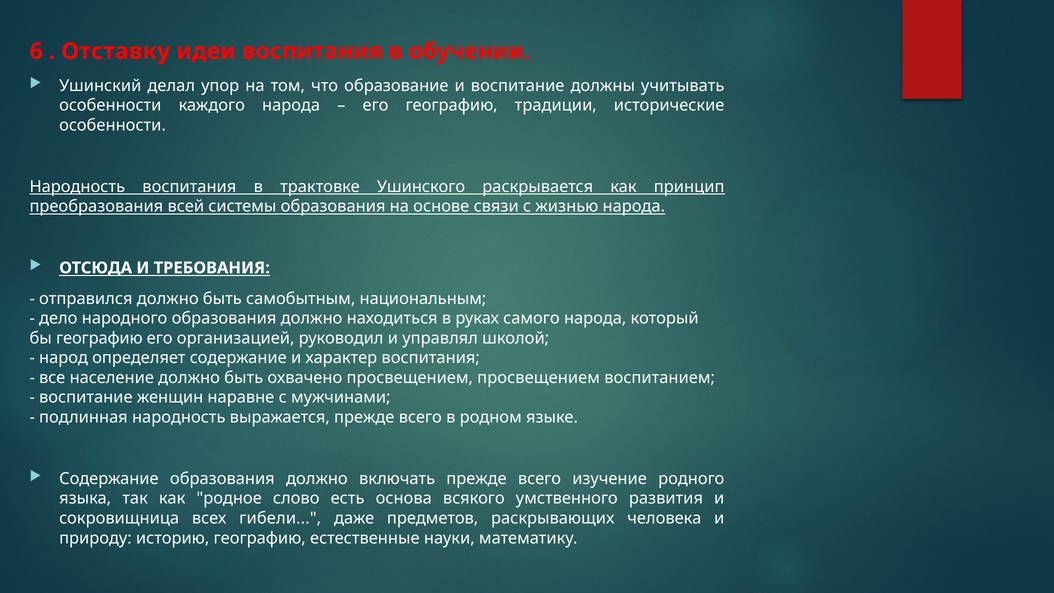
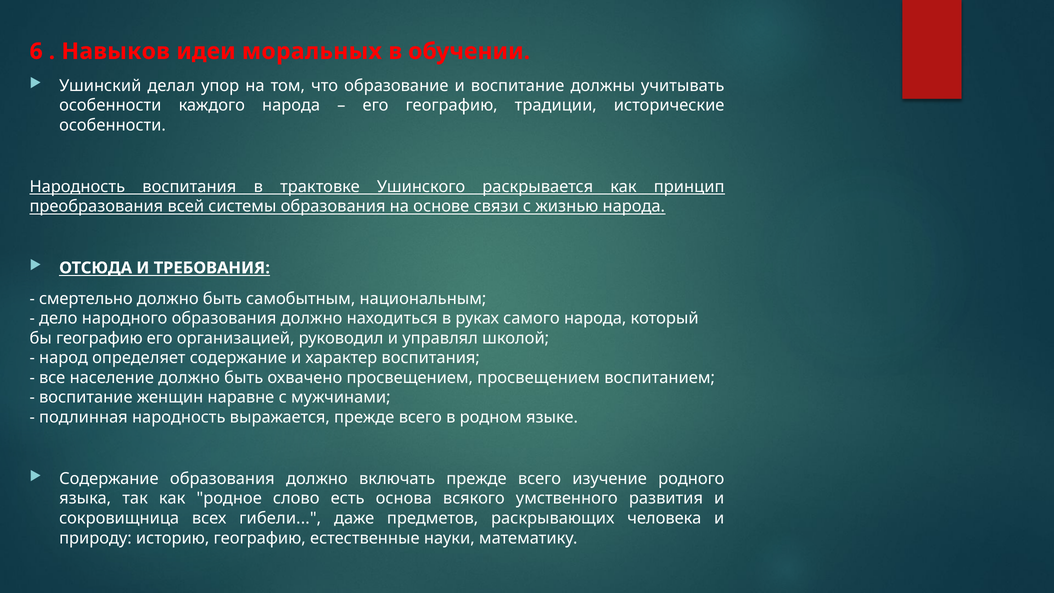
Отставку: Отставку -> Навыков
идеи воспитания: воспитания -> моральных
отправился: отправился -> смертельно
